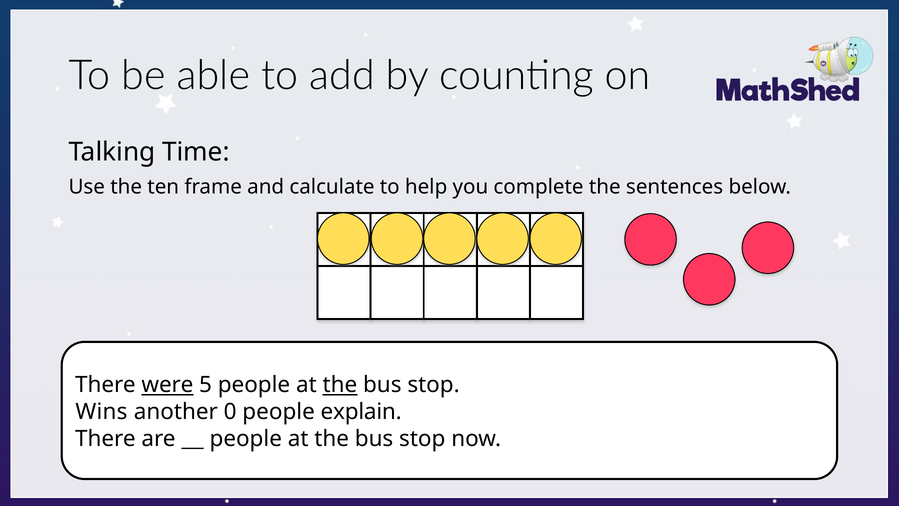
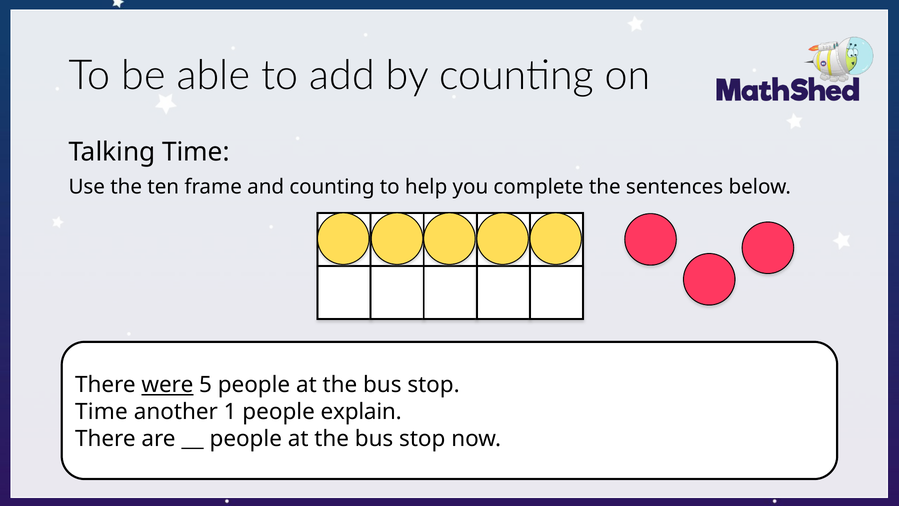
and calculate: calculate -> counting
the at (340, 385) underline: present -> none
Wins at (101, 412): Wins -> Time
0: 0 -> 1
